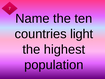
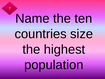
light: light -> size
